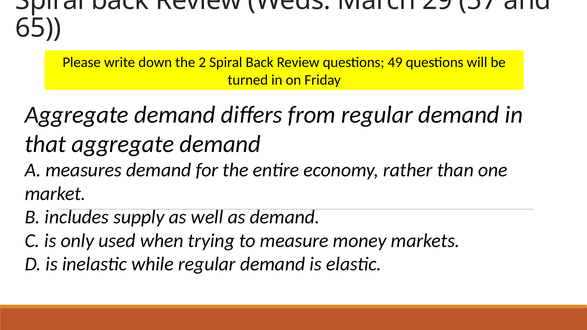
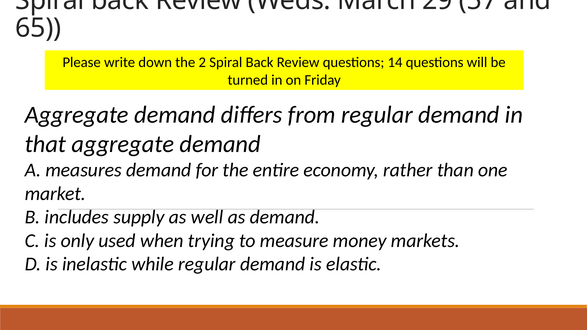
49: 49 -> 14
